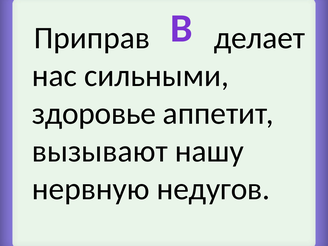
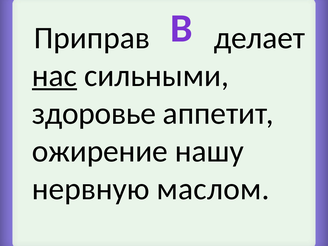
нас underline: none -> present
вызывают: вызывают -> ожирение
недугов: недугов -> маслом
